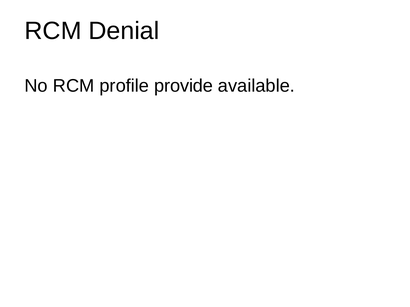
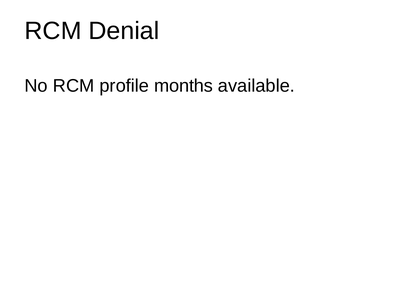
provide: provide -> months
